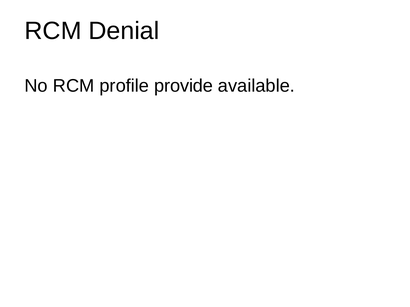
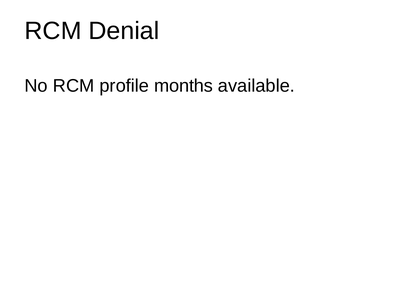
provide: provide -> months
